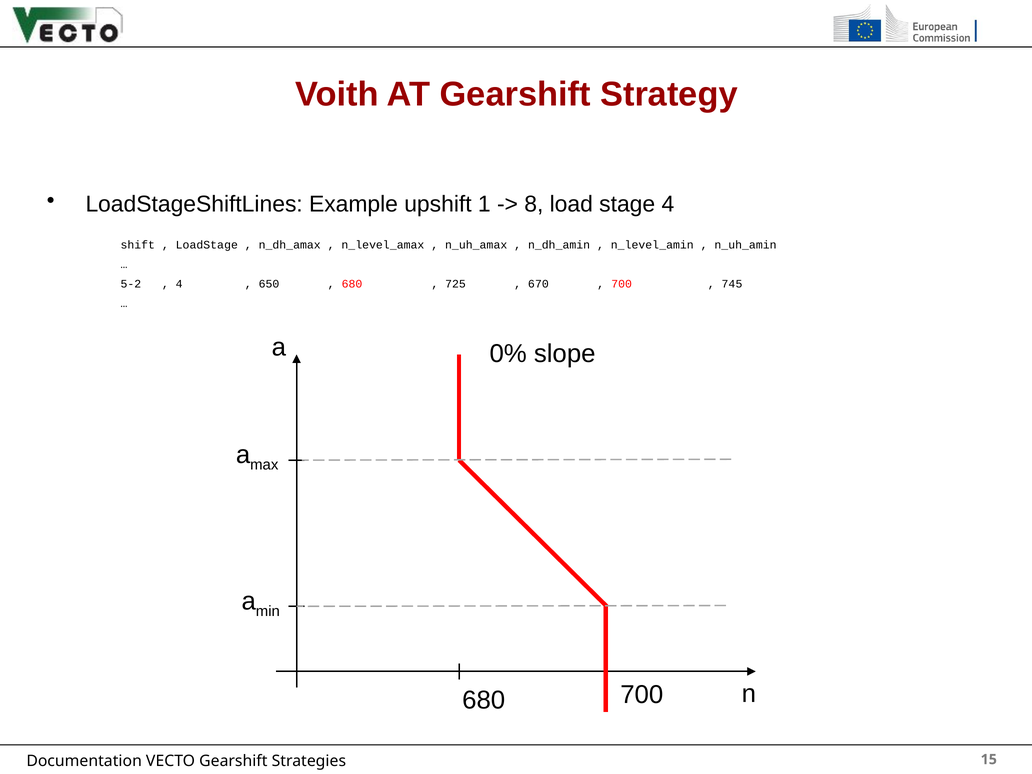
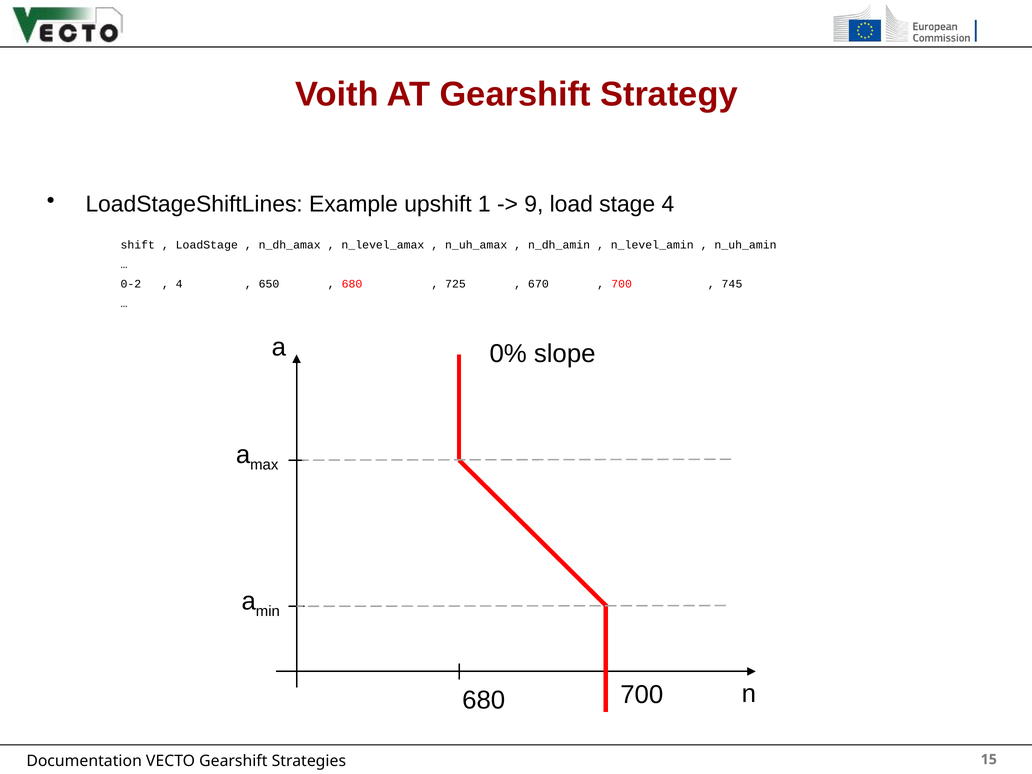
8: 8 -> 9
5-2: 5-2 -> 0-2
